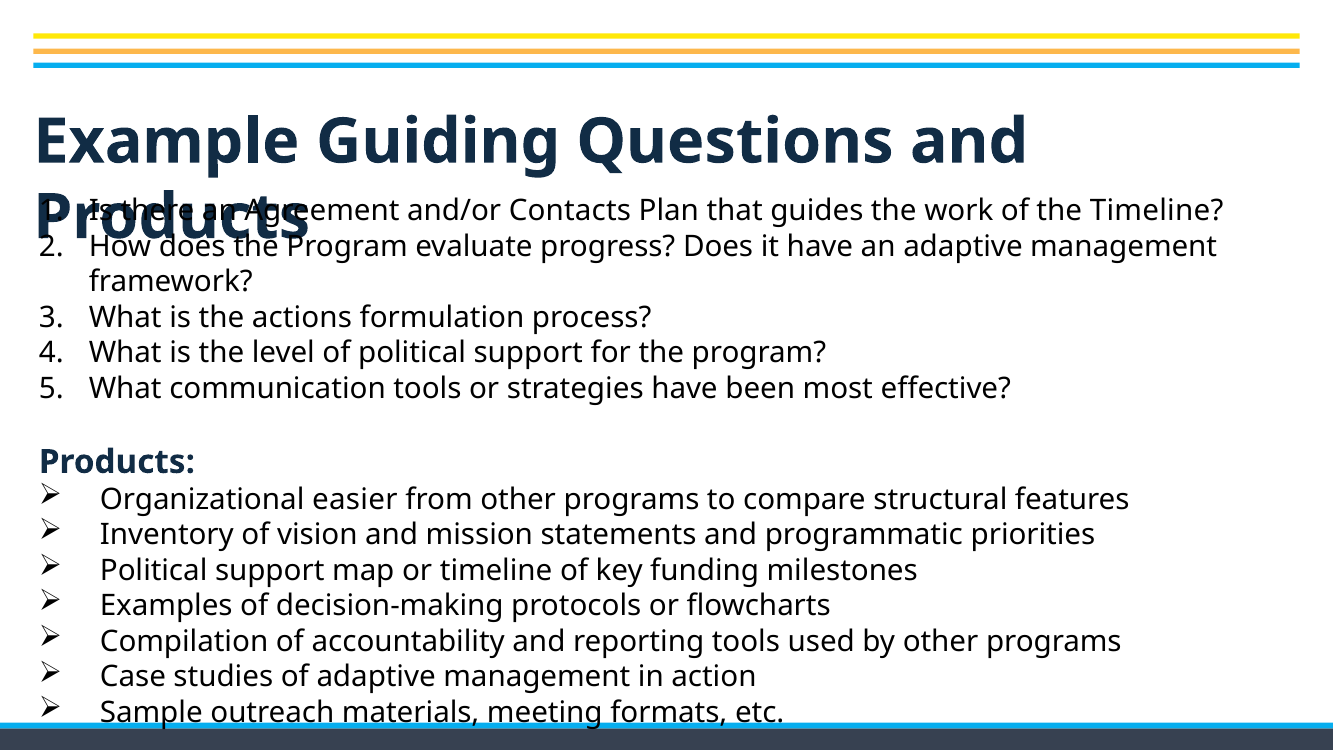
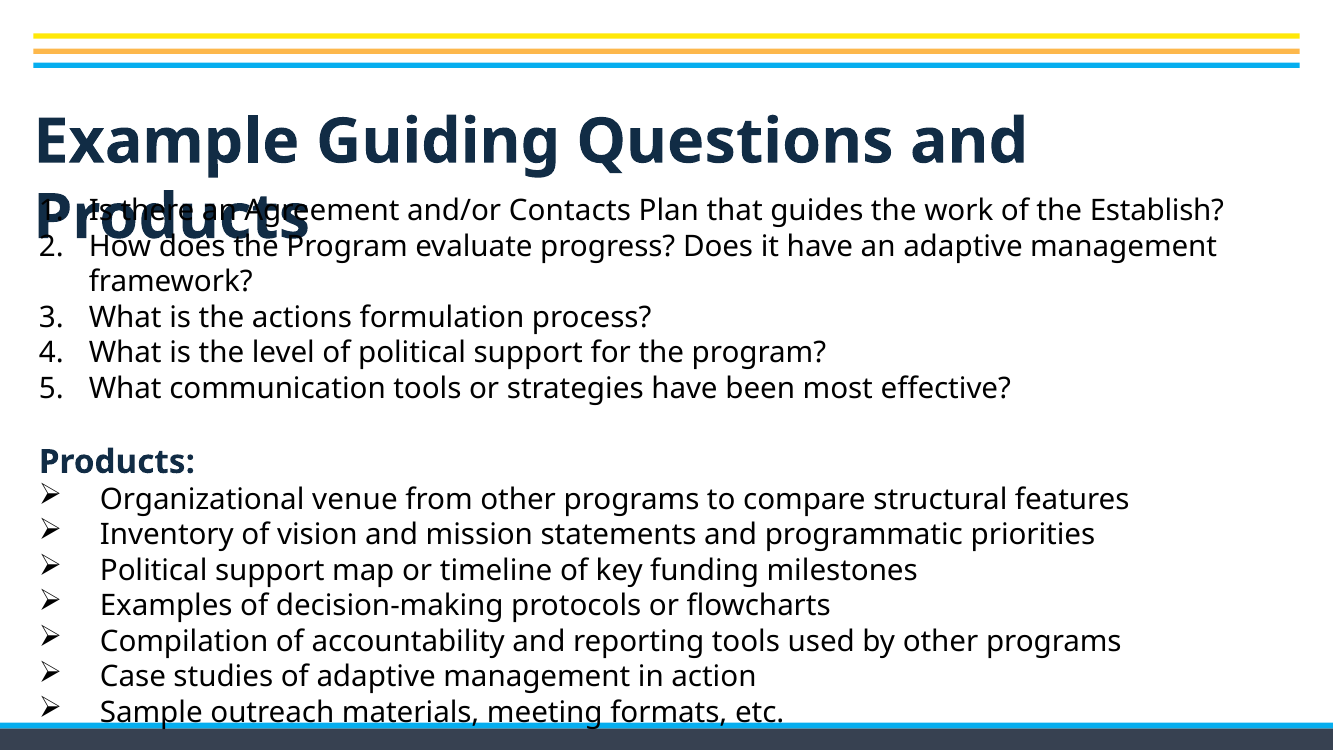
the Timeline: Timeline -> Establish
easier: easier -> venue
